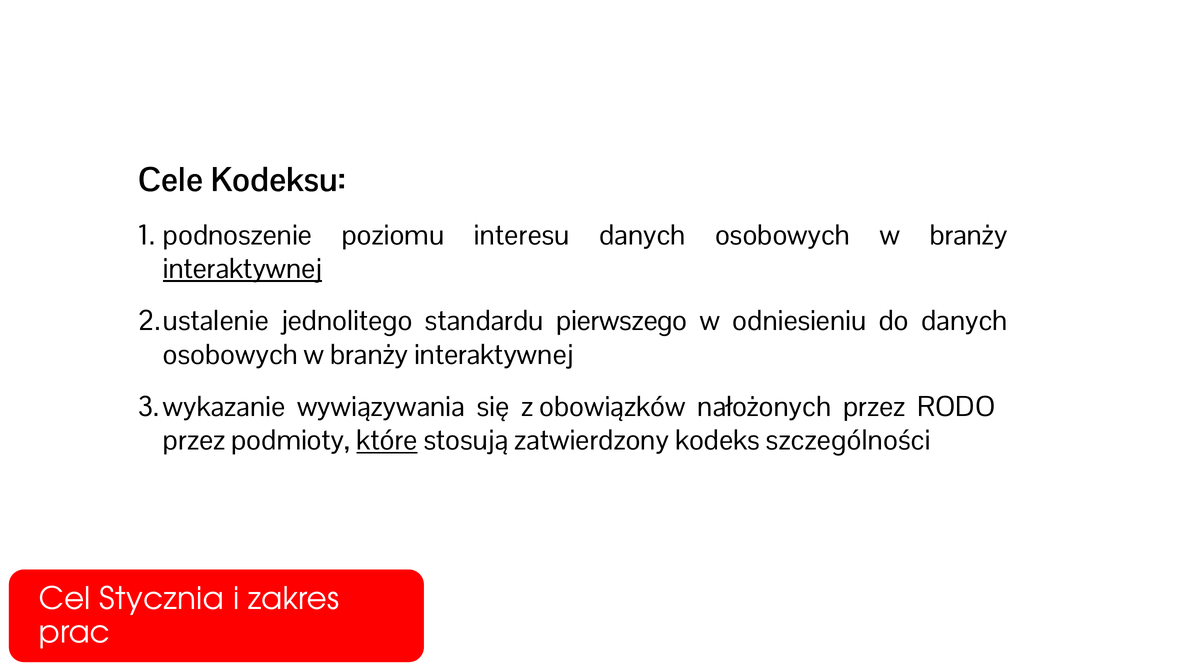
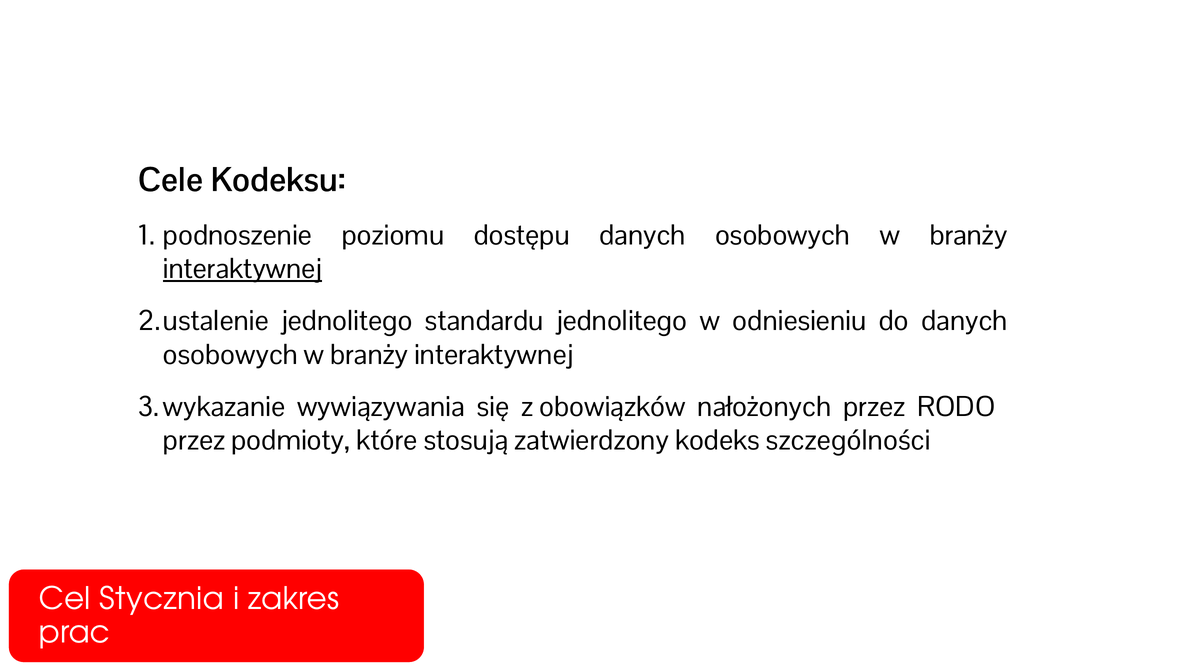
interesu: interesu -> dostępu
standardu pierwszego: pierwszego -> jednolitego
które underline: present -> none
